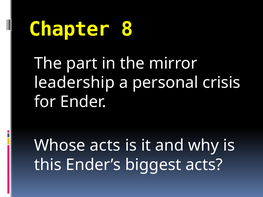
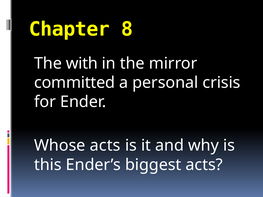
part: part -> with
leadership: leadership -> committed
